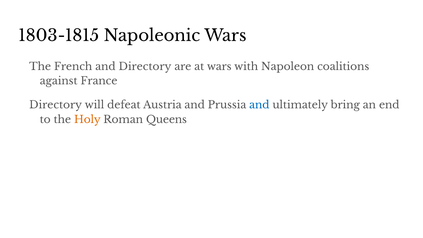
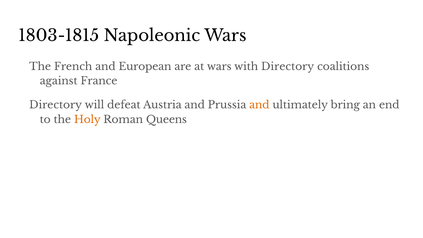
and Directory: Directory -> European
with Napoleon: Napoleon -> Directory
and at (259, 105) colour: blue -> orange
